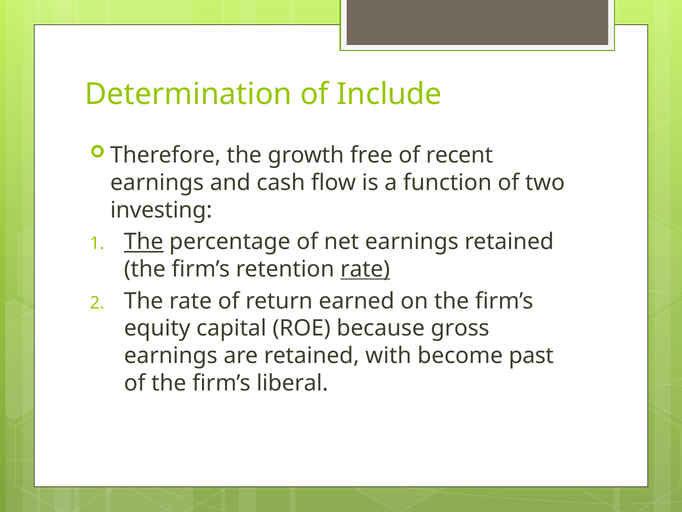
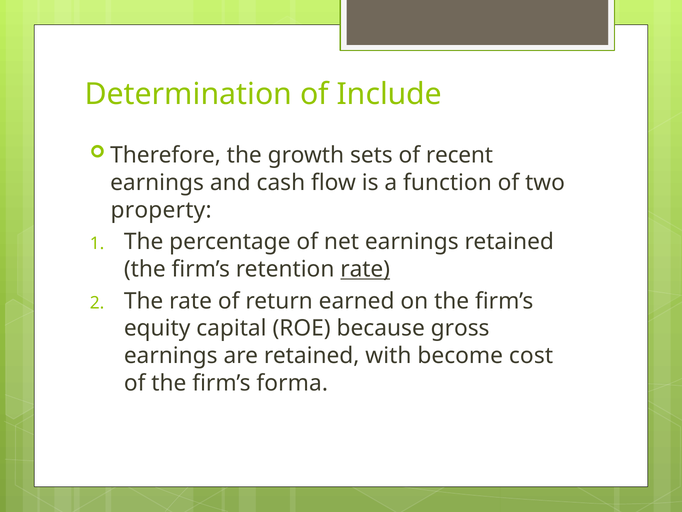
free: free -> sets
investing: investing -> property
The at (144, 242) underline: present -> none
past: past -> cost
liberal: liberal -> forma
